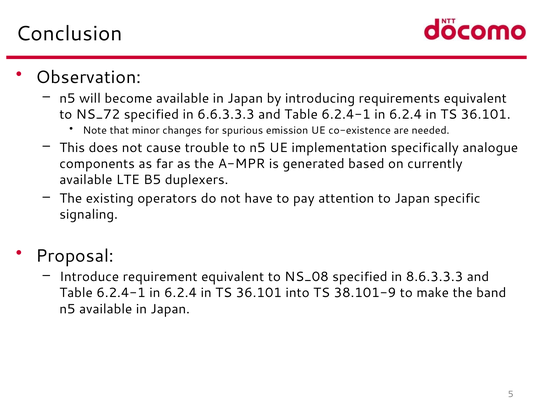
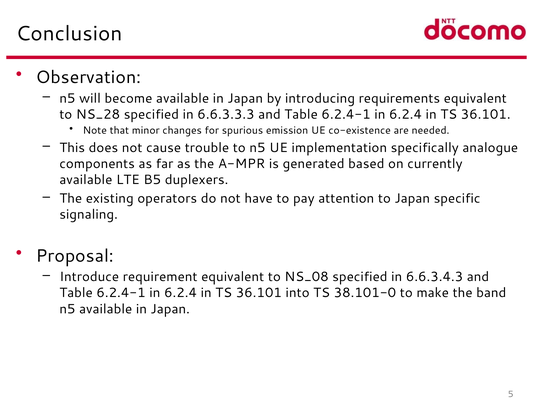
NS_72: NS_72 -> NS_28
8.6.3.3.3: 8.6.3.3.3 -> 6.6.3.4.3
38.101-9: 38.101-9 -> 38.101-0
